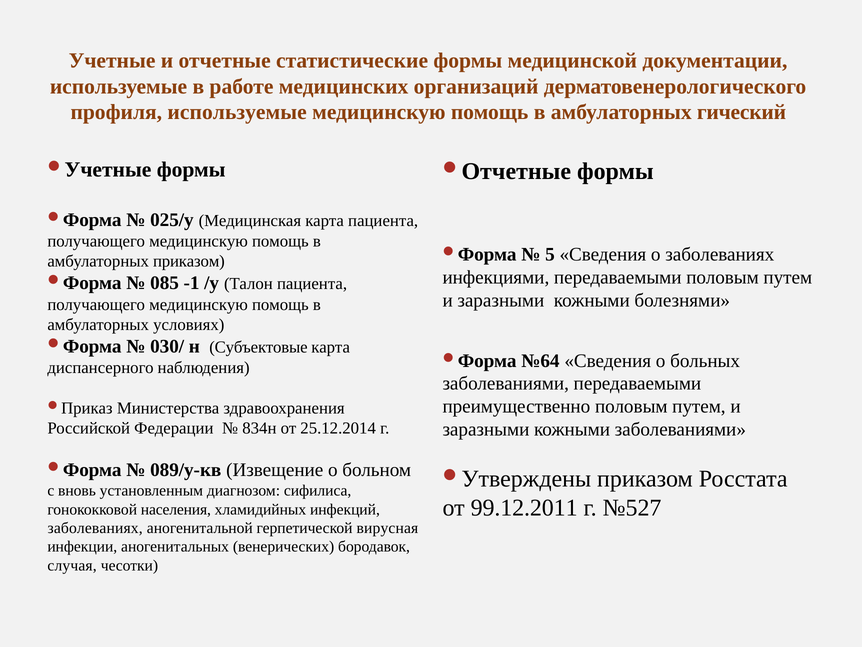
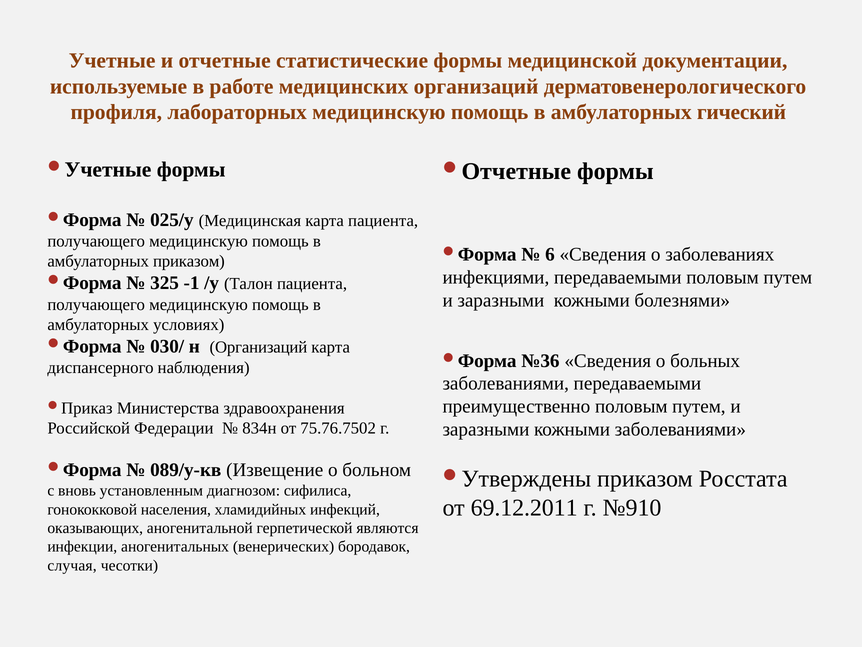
профиля используемые: используемые -> лабораторных
5: 5 -> 6
085: 085 -> 325
н Субъектовые: Субъектовые -> Организаций
№64: №64 -> №36
25.12.2014: 25.12.2014 -> 75.76.7502
99.12.2011: 99.12.2011 -> 69.12.2011
№527: №527 -> №910
заболеваниях at (95, 528): заболеваниях -> оказывающих
вирусная: вирусная -> являются
